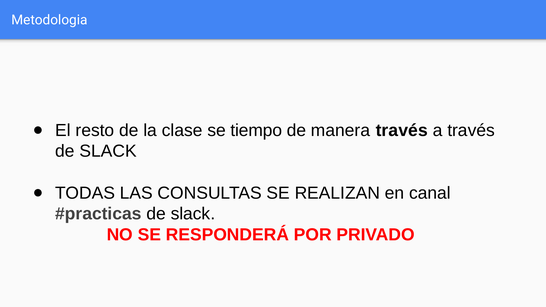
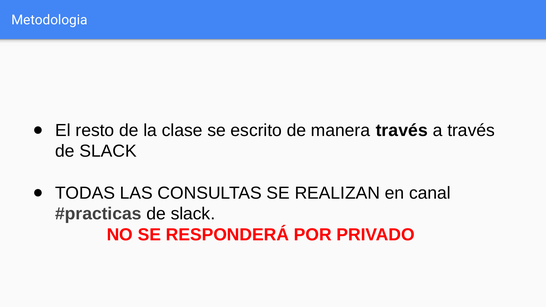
tiempo: tiempo -> escrito
